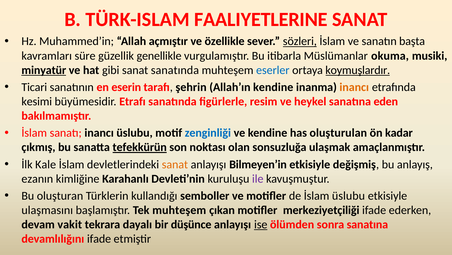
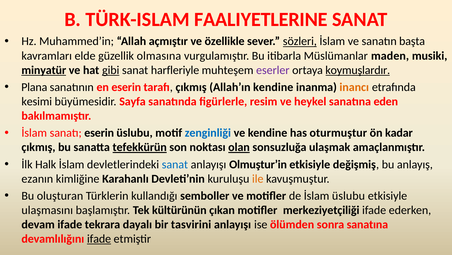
süre: süre -> elde
genellikle: genellikle -> olmasına
okuma: okuma -> maden
gibi underline: none -> present
sanat sanatında: sanatında -> harfleriyle
eserler colour: blue -> purple
Ticari: Ticari -> Plana
tarafı şehrin: şehrin -> çıkmış
Etrafı: Etrafı -> Sayfa
sanatı inancı: inancı -> eserin
oluşturulan: oluşturulan -> oturmuştur
olan underline: none -> present
Kale: Kale -> Halk
sanat at (175, 164) colour: orange -> blue
Bilmeyen’in: Bilmeyen’in -> Olmuştur’in
ile colour: purple -> orange
Tek muhteşem: muhteşem -> kültürünün
devam vakit: vakit -> ifade
düşünce: düşünce -> tasvirini
ise underline: present -> none
ifade at (99, 238) underline: none -> present
